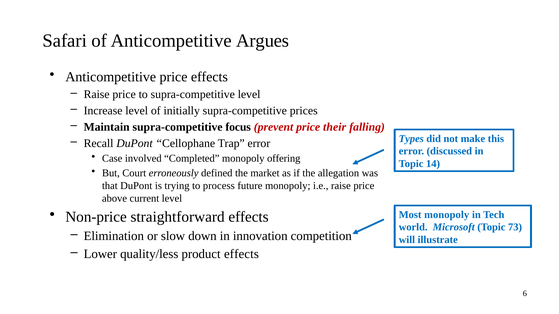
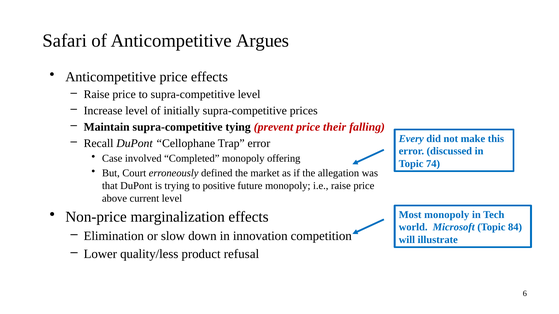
focus: focus -> tying
Types: Types -> Every
14: 14 -> 74
process: process -> positive
straightforward: straightforward -> marginalization
73: 73 -> 84
product effects: effects -> refusal
